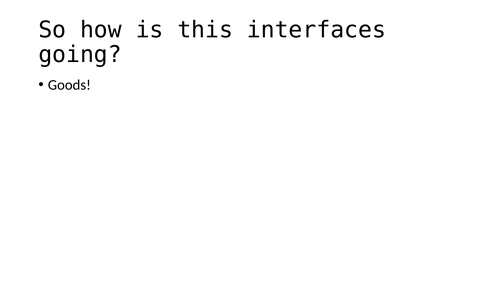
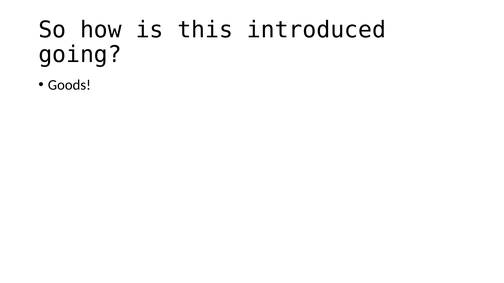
interfaces: interfaces -> introduced
